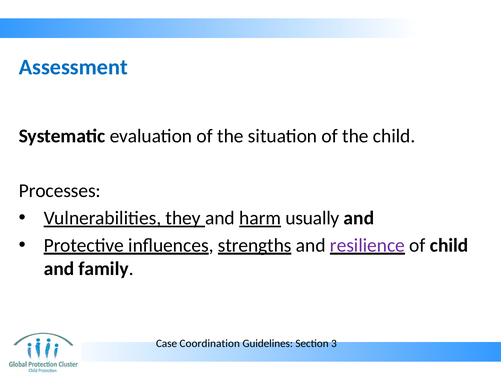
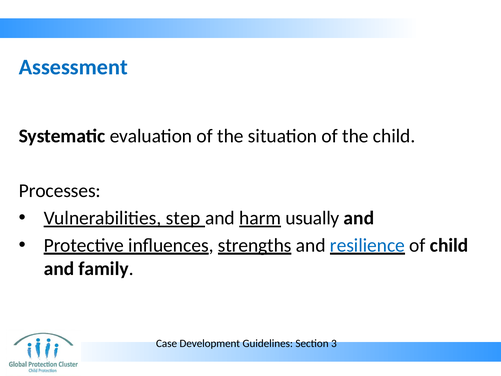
they: they -> step
resilience colour: purple -> blue
Coordination: Coordination -> Development
